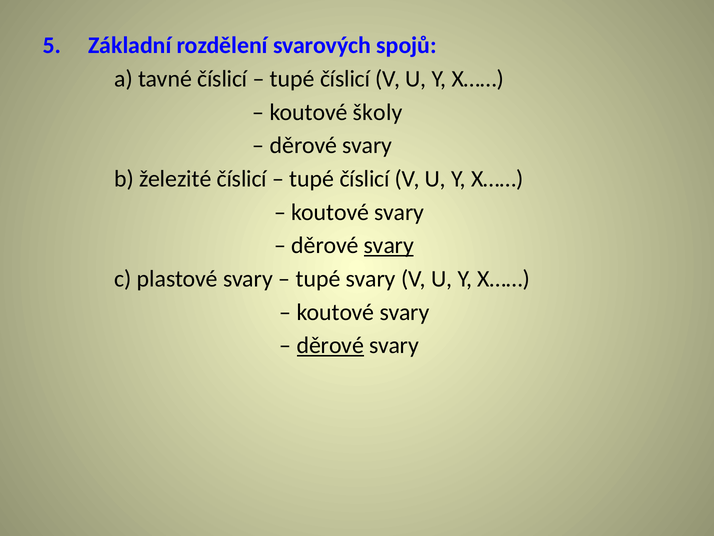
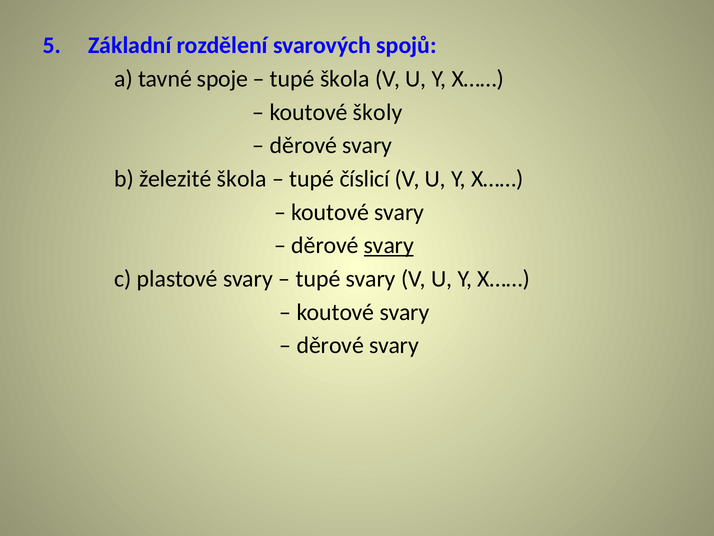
tavné číslicí: číslicí -> spoje
číslicí at (345, 79): číslicí -> škola
železité číslicí: číslicí -> škola
děrové at (330, 345) underline: present -> none
